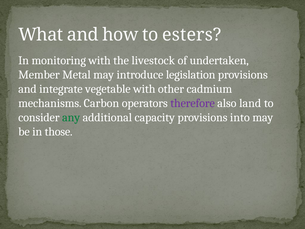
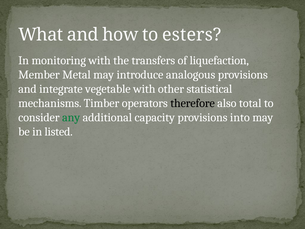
livestock: livestock -> transfers
undertaken: undertaken -> liquefaction
legislation: legislation -> analogous
cadmium: cadmium -> statistical
Carbon: Carbon -> Timber
therefore colour: purple -> black
land: land -> total
those: those -> listed
